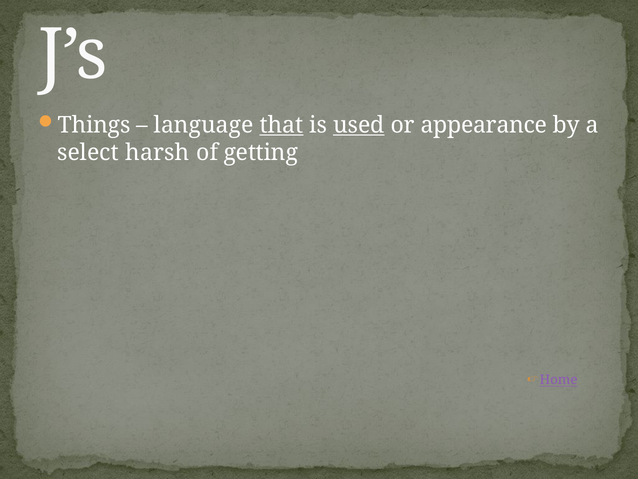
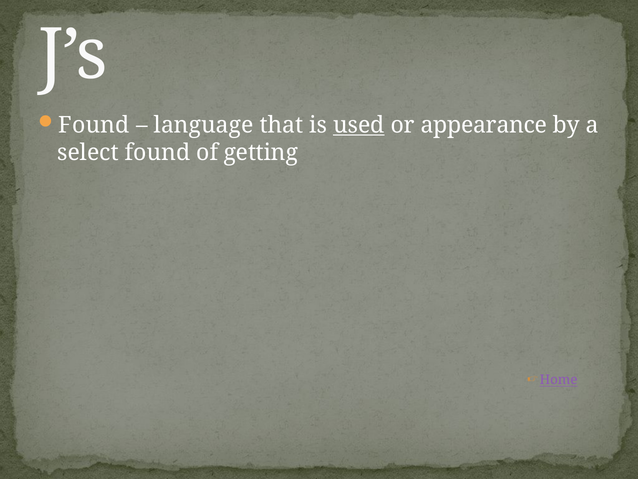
Things at (94, 125): Things -> Found
that underline: present -> none
select harsh: harsh -> found
